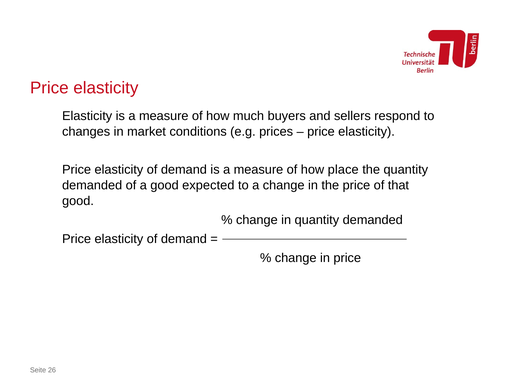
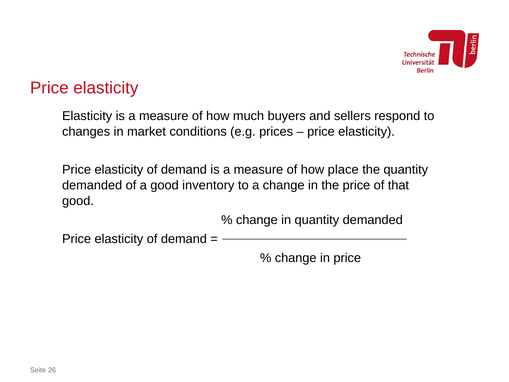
expected: expected -> inventory
